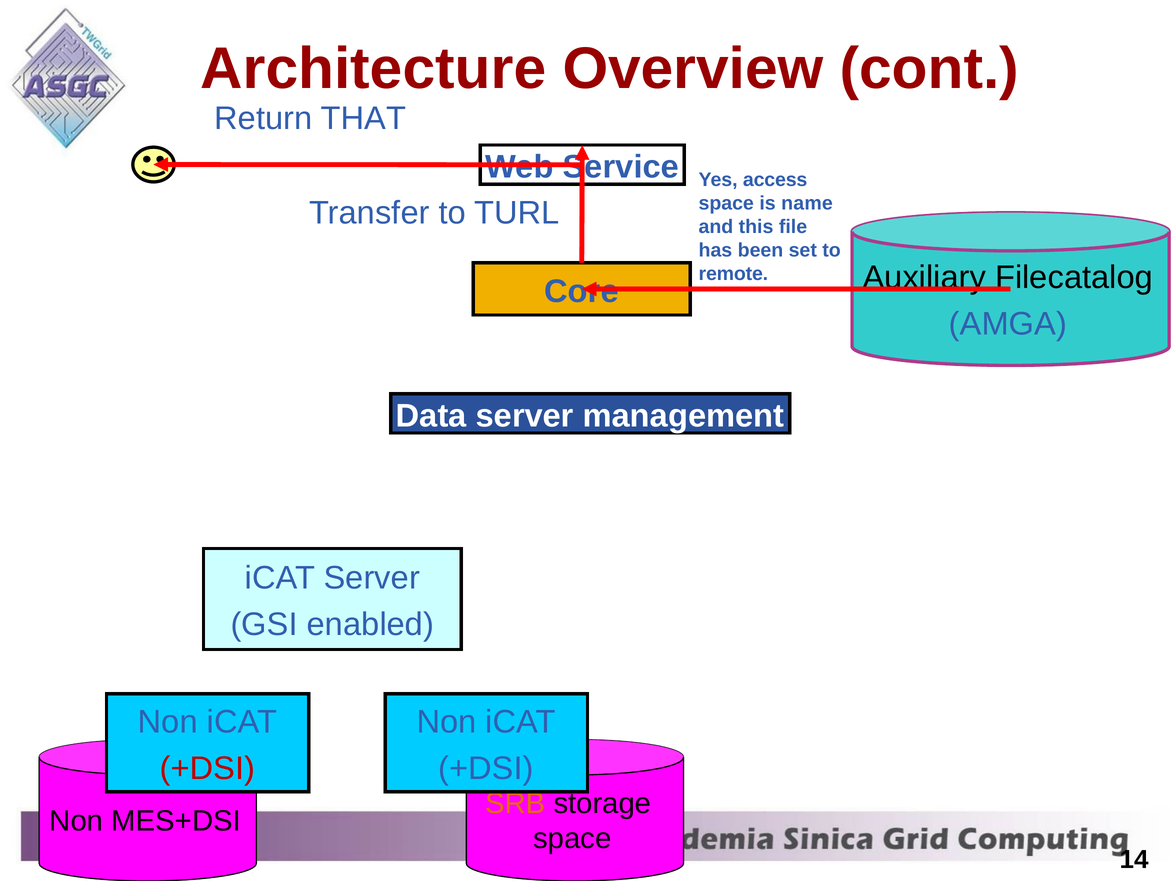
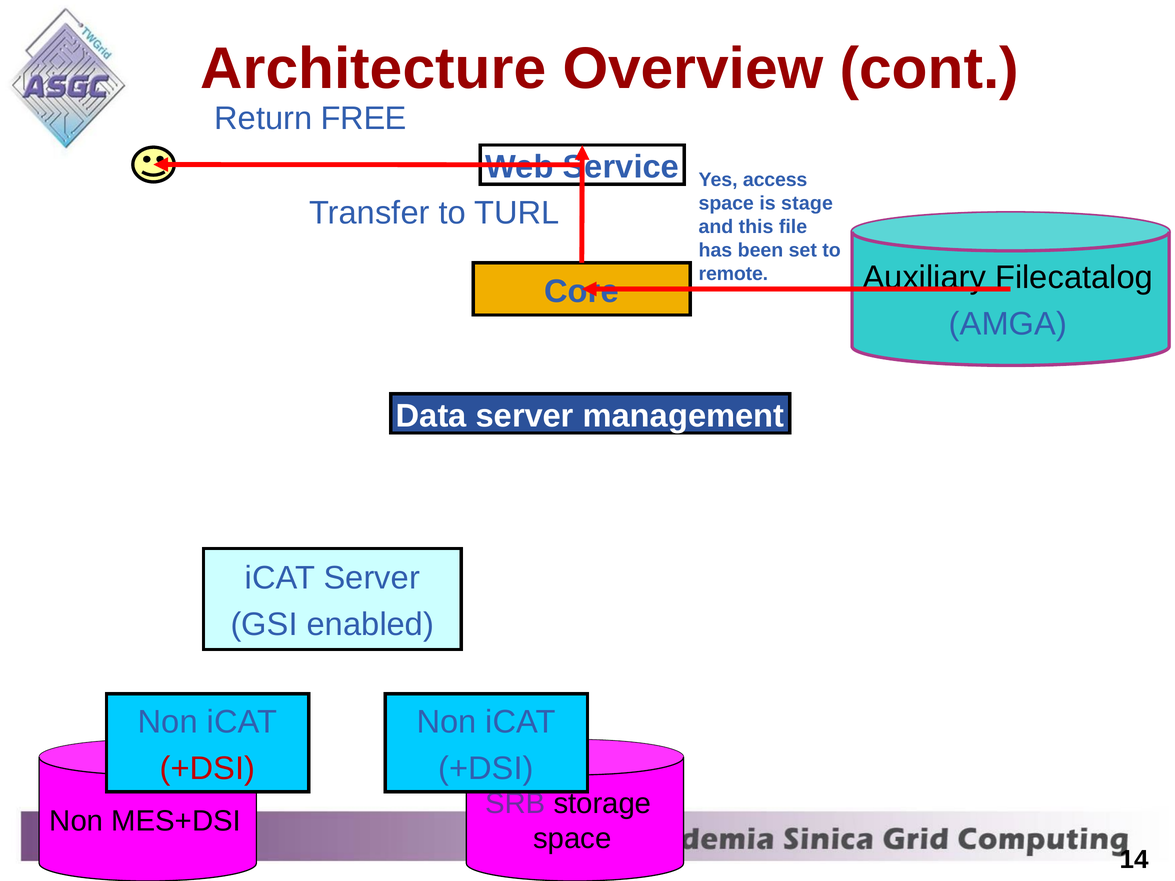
THAT: THAT -> FREE
name: name -> stage
SRB colour: orange -> purple
